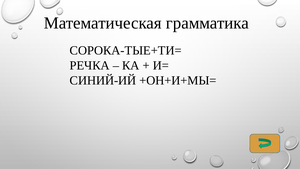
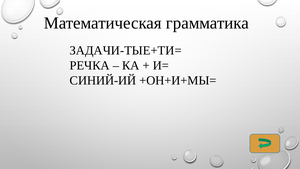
СОРОКА-ТЫЕ+ТИ=: СОРОКА-ТЫЕ+ТИ= -> ЗАДАЧИ-ТЫЕ+ТИ=
